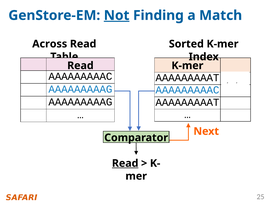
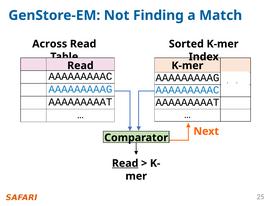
Not underline: present -> none
AAAAAAAAAT at (187, 78): AAAAAAAAAT -> AAAAAAAAAG
AAAAAAAAAG at (80, 102): AAAAAAAAAG -> AAAAAAAAAT
